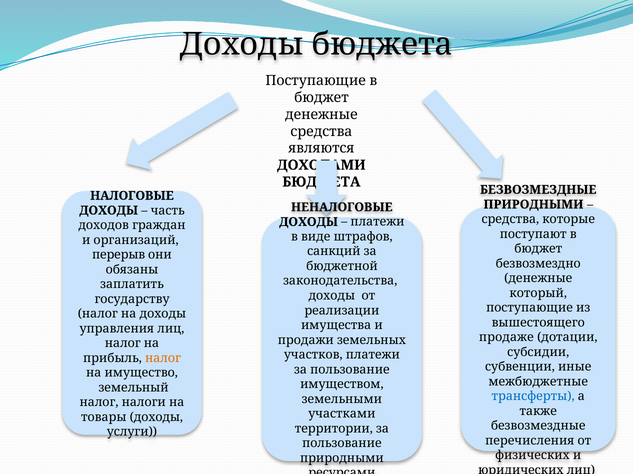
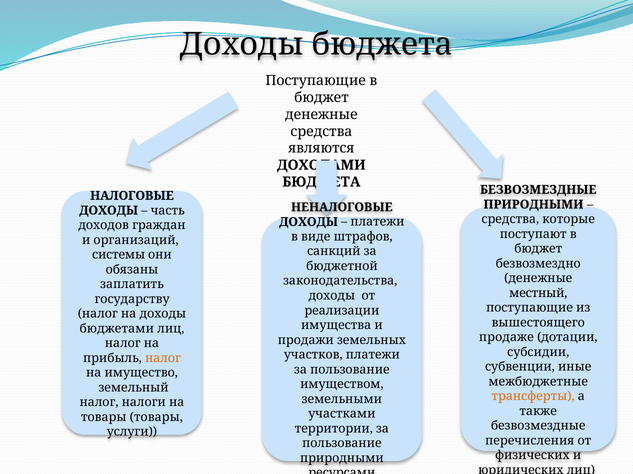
перерыв: перерыв -> системы
который: который -> местный
управления: управления -> бюджетами
трансферты colour: blue -> orange
товары доходы: доходы -> товары
